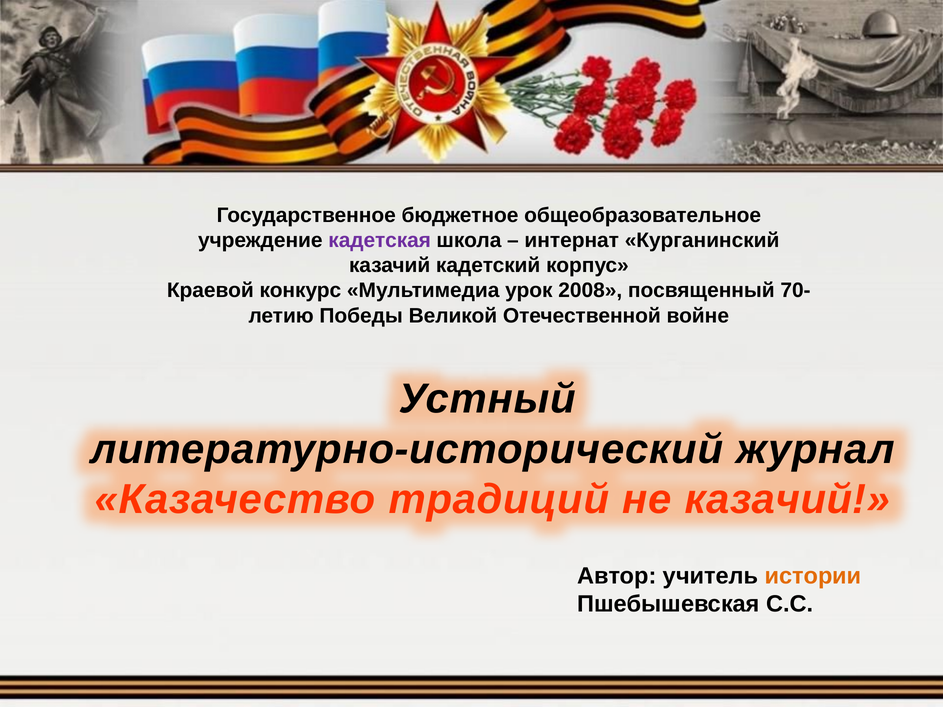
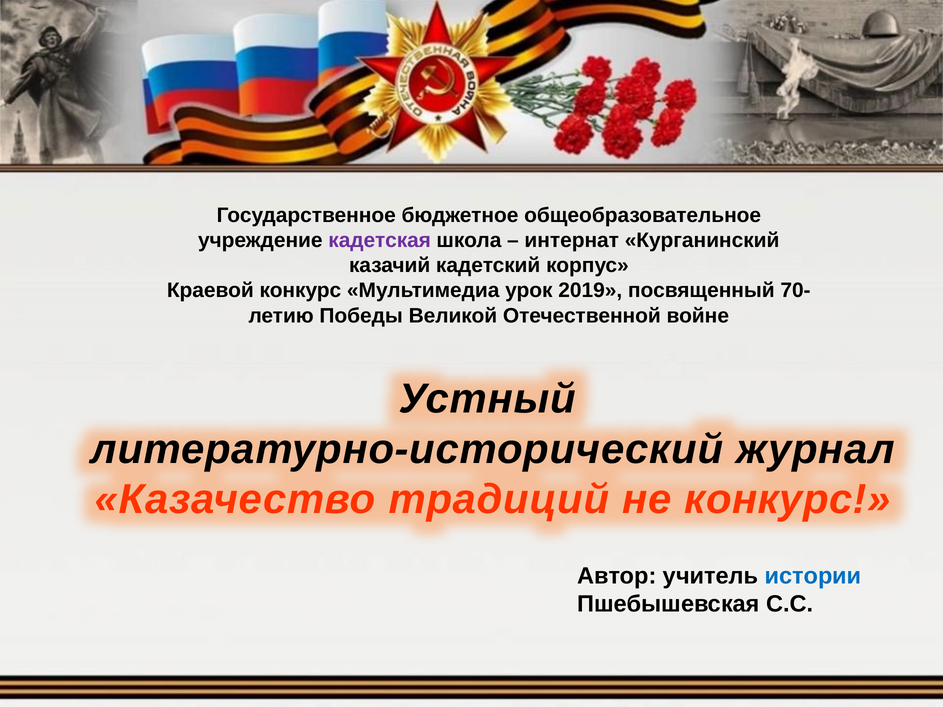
2008: 2008 -> 2019
не казачий: казачий -> конкурс
истории colour: orange -> blue
